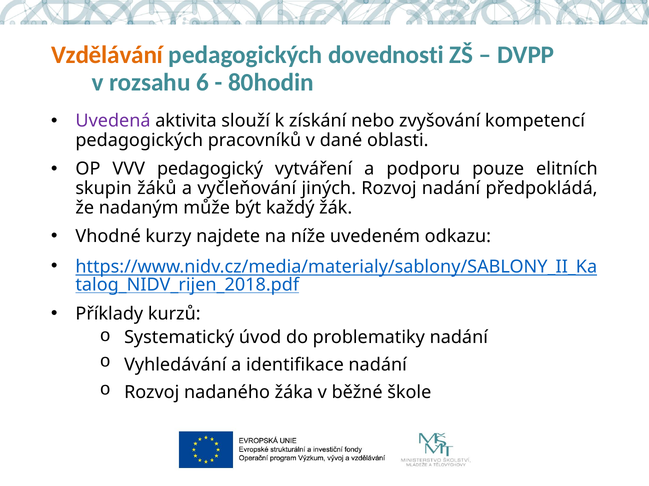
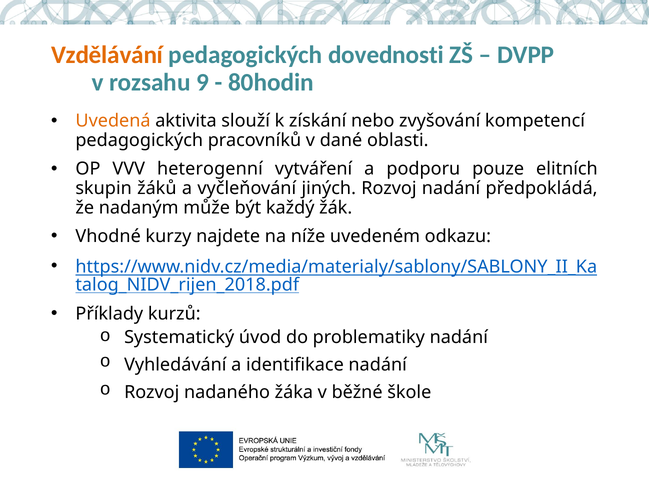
6: 6 -> 9
Uvedená colour: purple -> orange
pedagogický: pedagogický -> heterogenní
